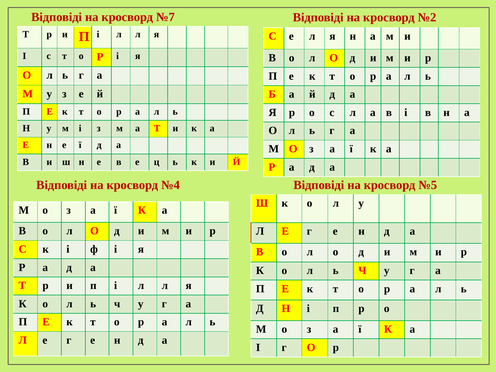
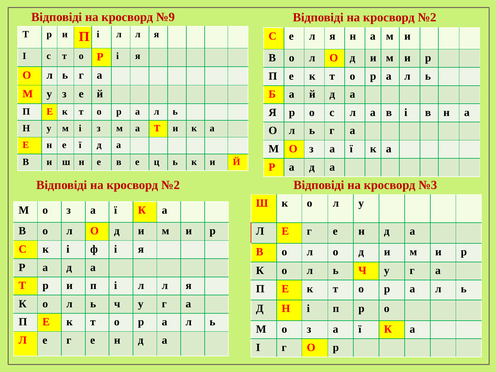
№7: №7 -> №9
№4 at (171, 185): №4 -> №2
№5: №5 -> №3
